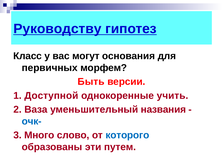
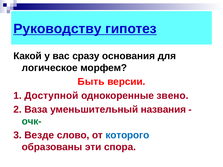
Класс: Класс -> Какой
могут: могут -> сразу
первичных: первичных -> логическое
учить: учить -> звено
очк- colour: blue -> green
Много: Много -> Везде
путем: путем -> спора
